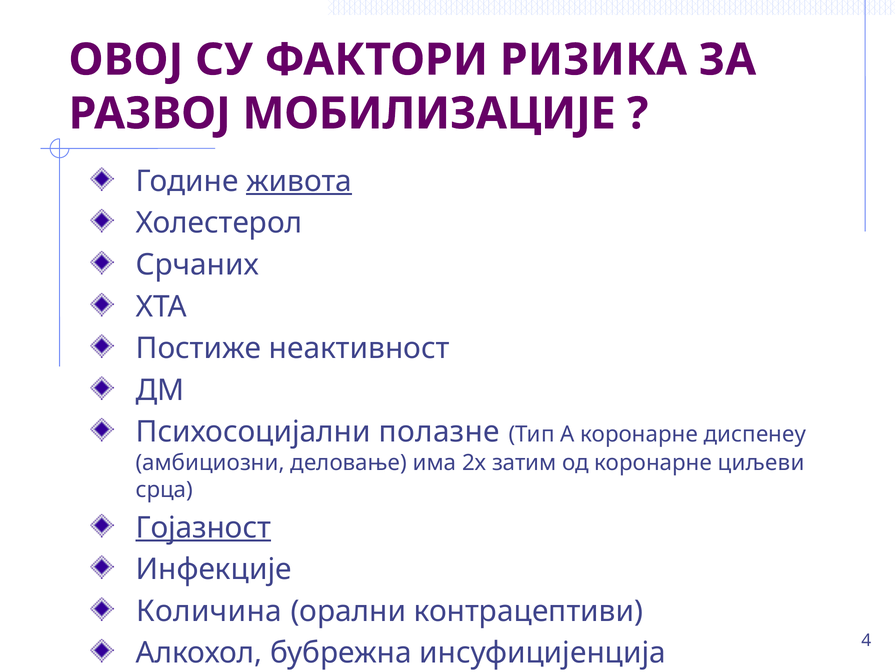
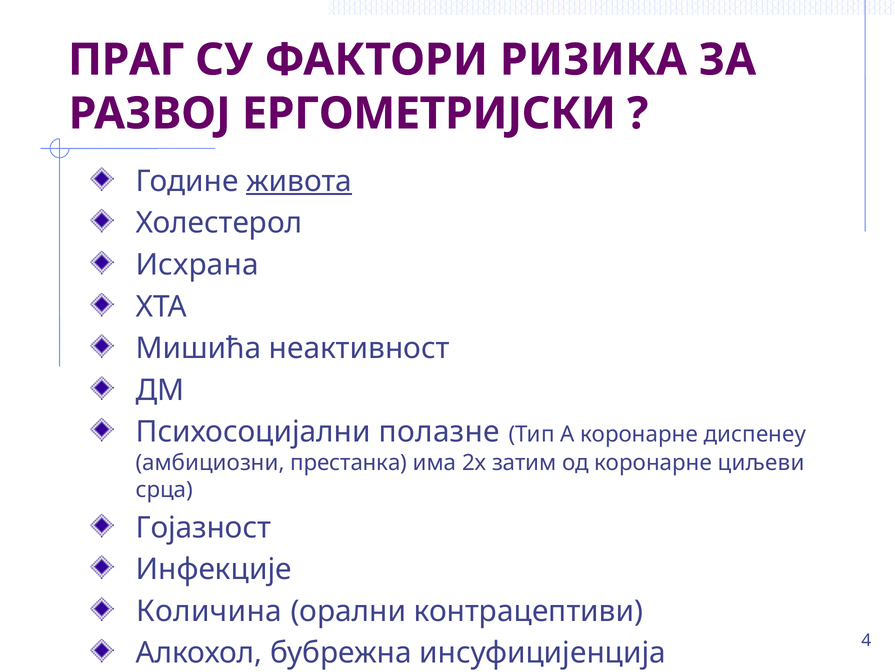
ОВОЈ: ОВОЈ -> ПРАГ
МОБИЛИЗАЦИЈЕ: МОБИЛИЗАЦИЈЕ -> ЕРГОМЕТРИЈСКИ
Срчаних: Срчаних -> Исхрана
Постиже: Постиже -> Мишића
деловање: деловање -> престанка
Гојазност underline: present -> none
